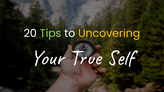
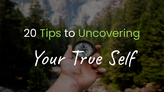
Uncovering colour: yellow -> light green
